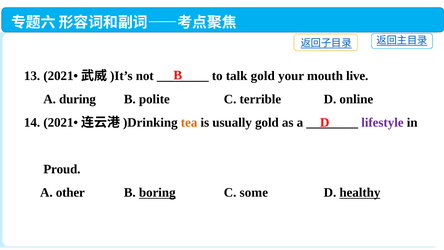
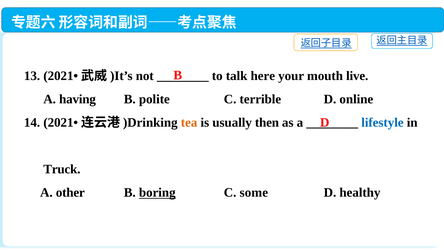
talk gold: gold -> here
during: during -> having
usually gold: gold -> then
lifestyle colour: purple -> blue
Proud: Proud -> Truck
healthy underline: present -> none
